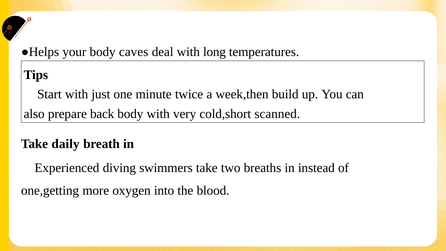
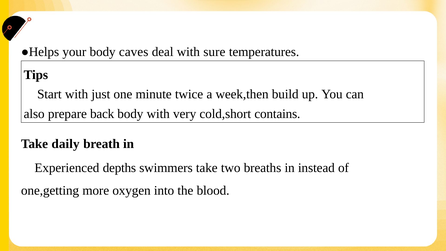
long: long -> sure
scanned: scanned -> contains
diving: diving -> depths
